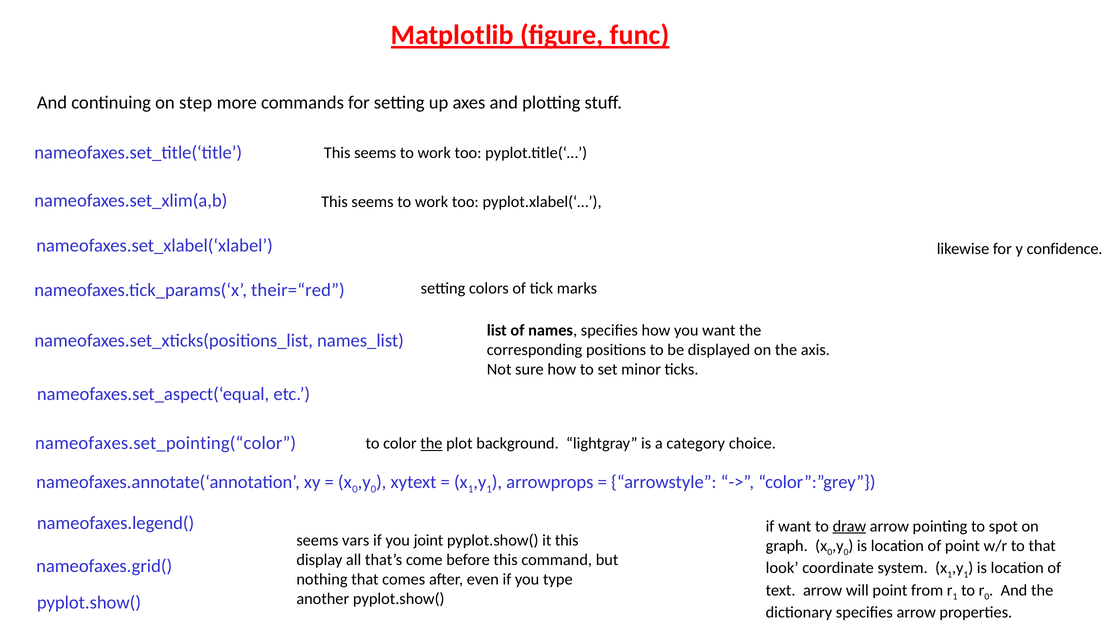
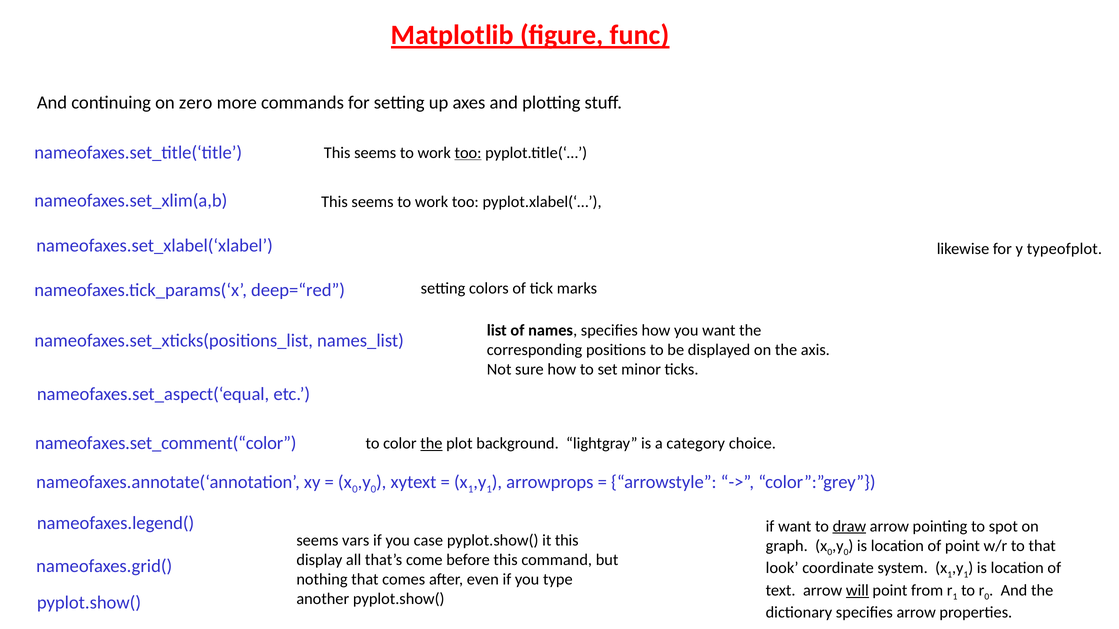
step: step -> zero
too at (468, 153) underline: none -> present
confidence: confidence -> typeofplot
their=“red: their=“red -> deep=“red
nameofaxes.set_pointing(“color: nameofaxes.set_pointing(“color -> nameofaxes.set_comment(“color
joint: joint -> case
will underline: none -> present
